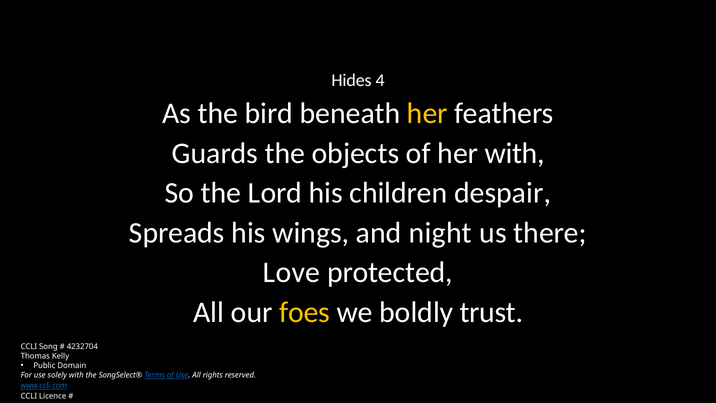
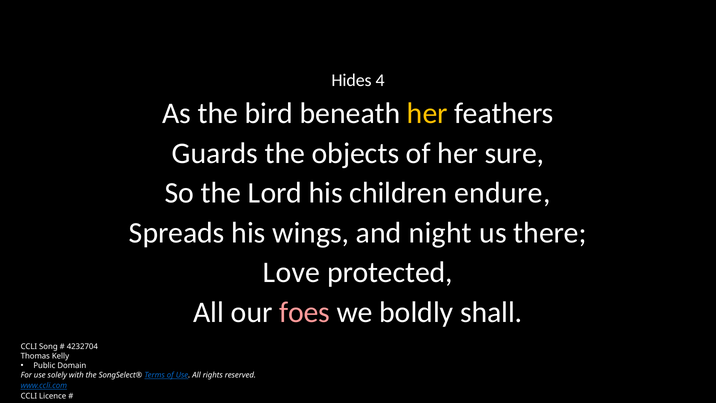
her with: with -> sure
despair: despair -> endure
foes colour: yellow -> pink
trust: trust -> shall
